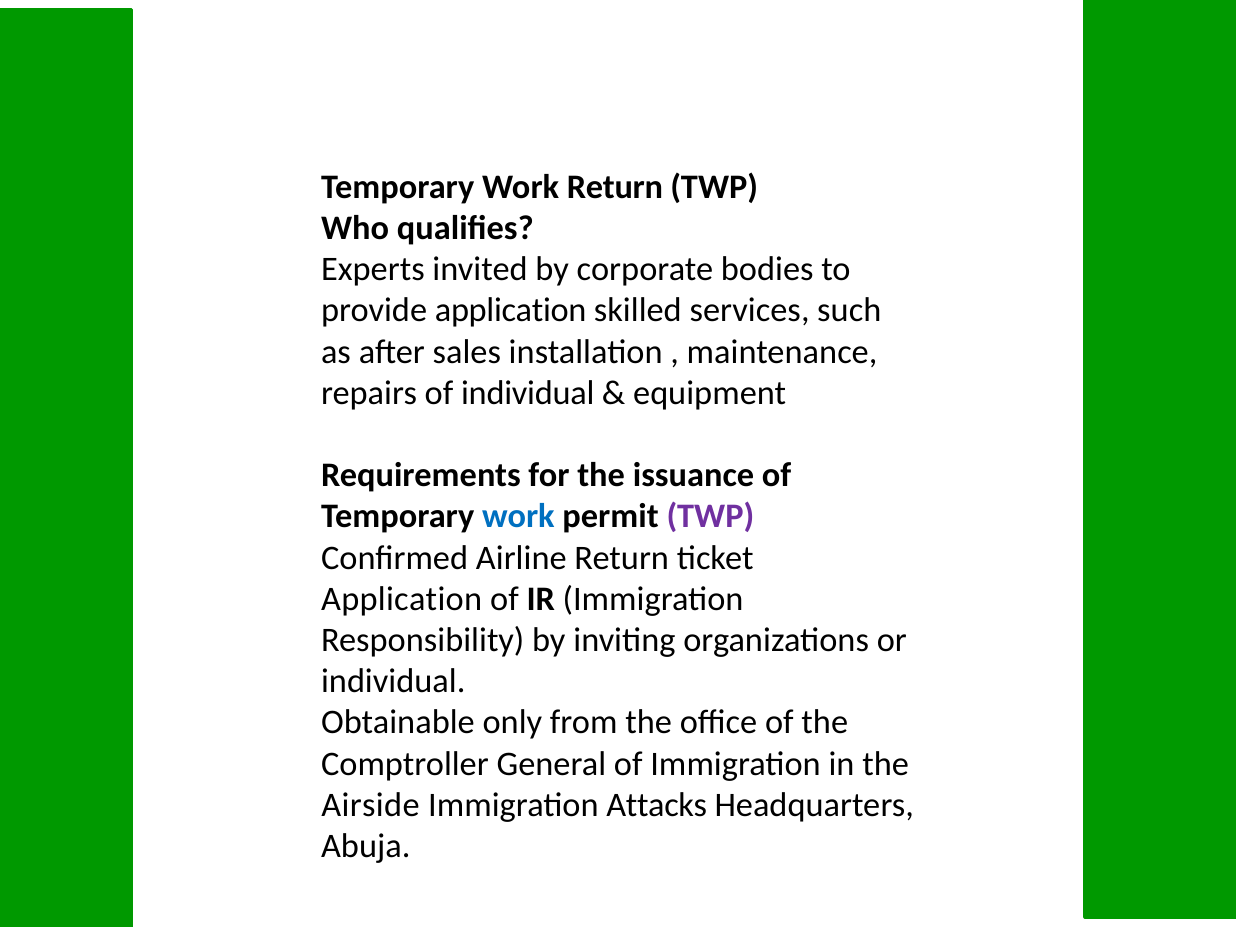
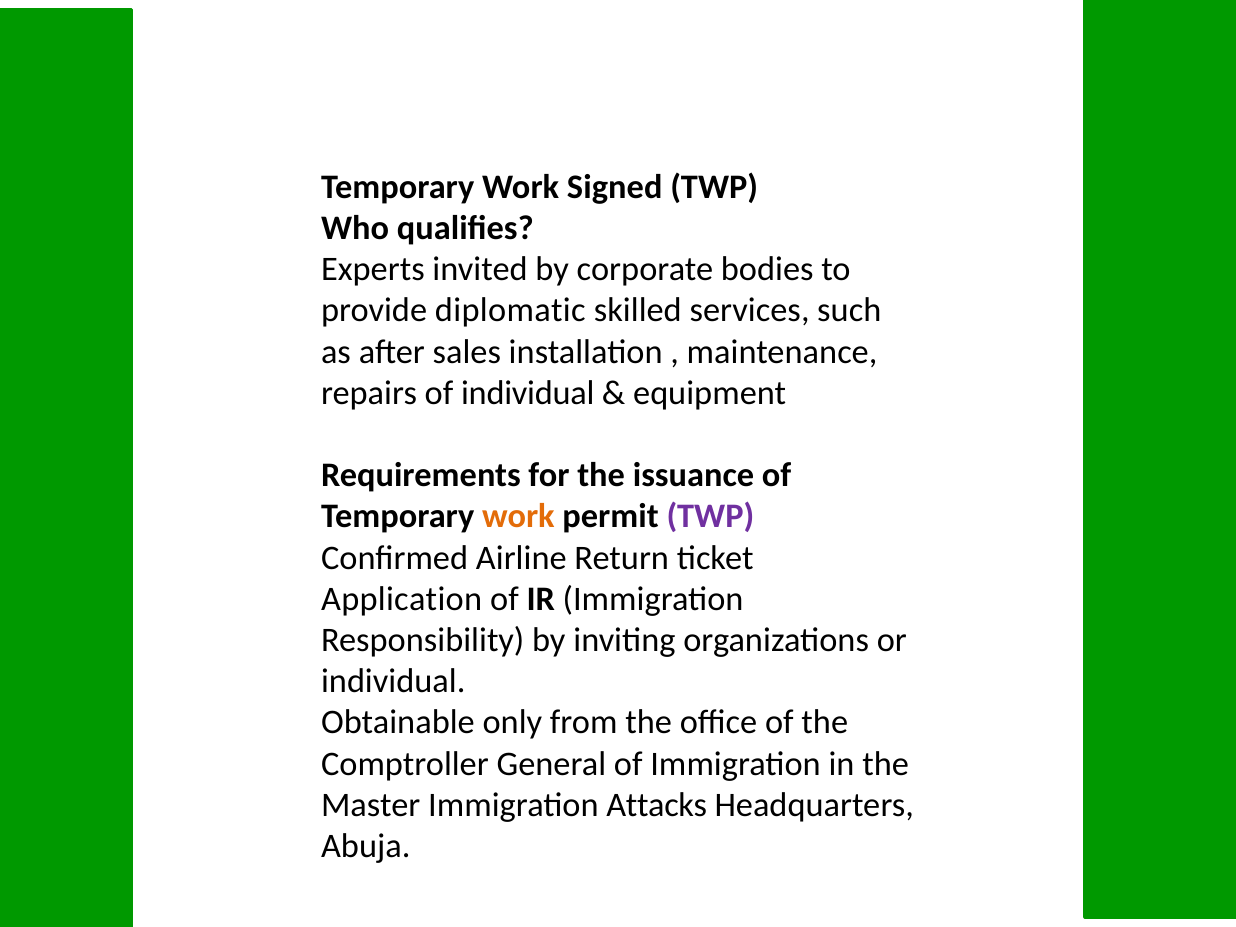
Work Return: Return -> Signed
provide application: application -> diplomatic
work at (518, 517) colour: blue -> orange
Airside: Airside -> Master
